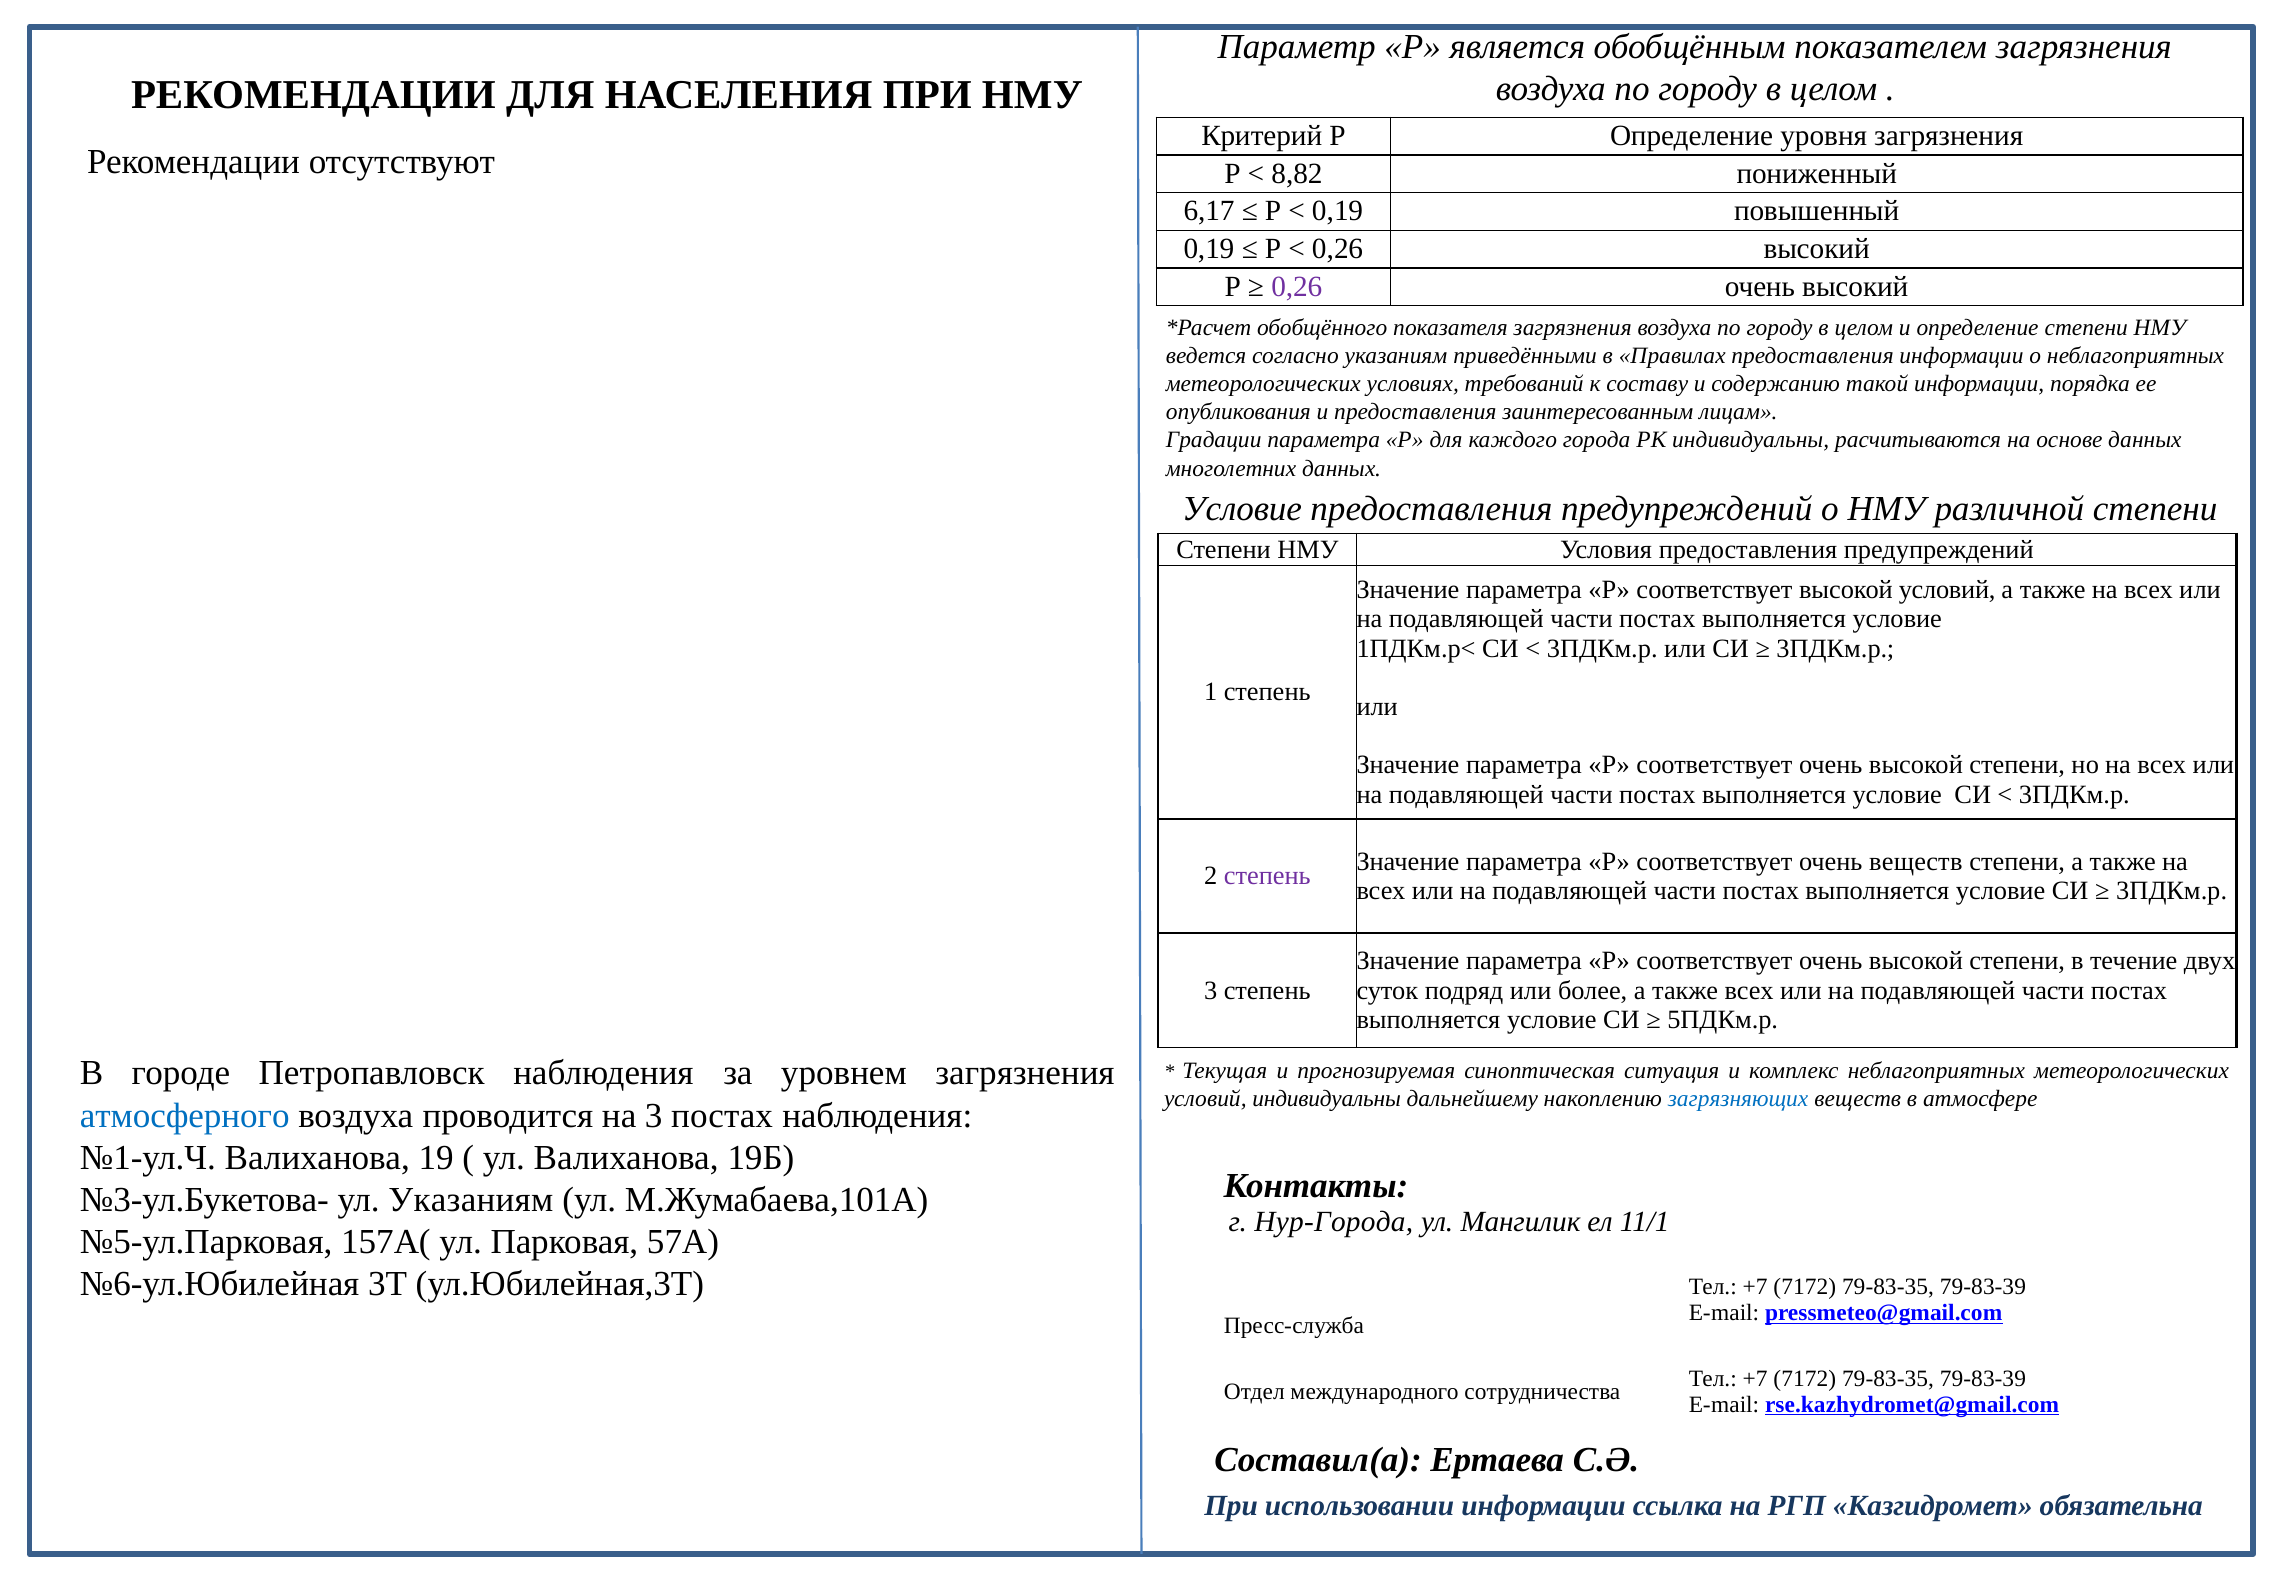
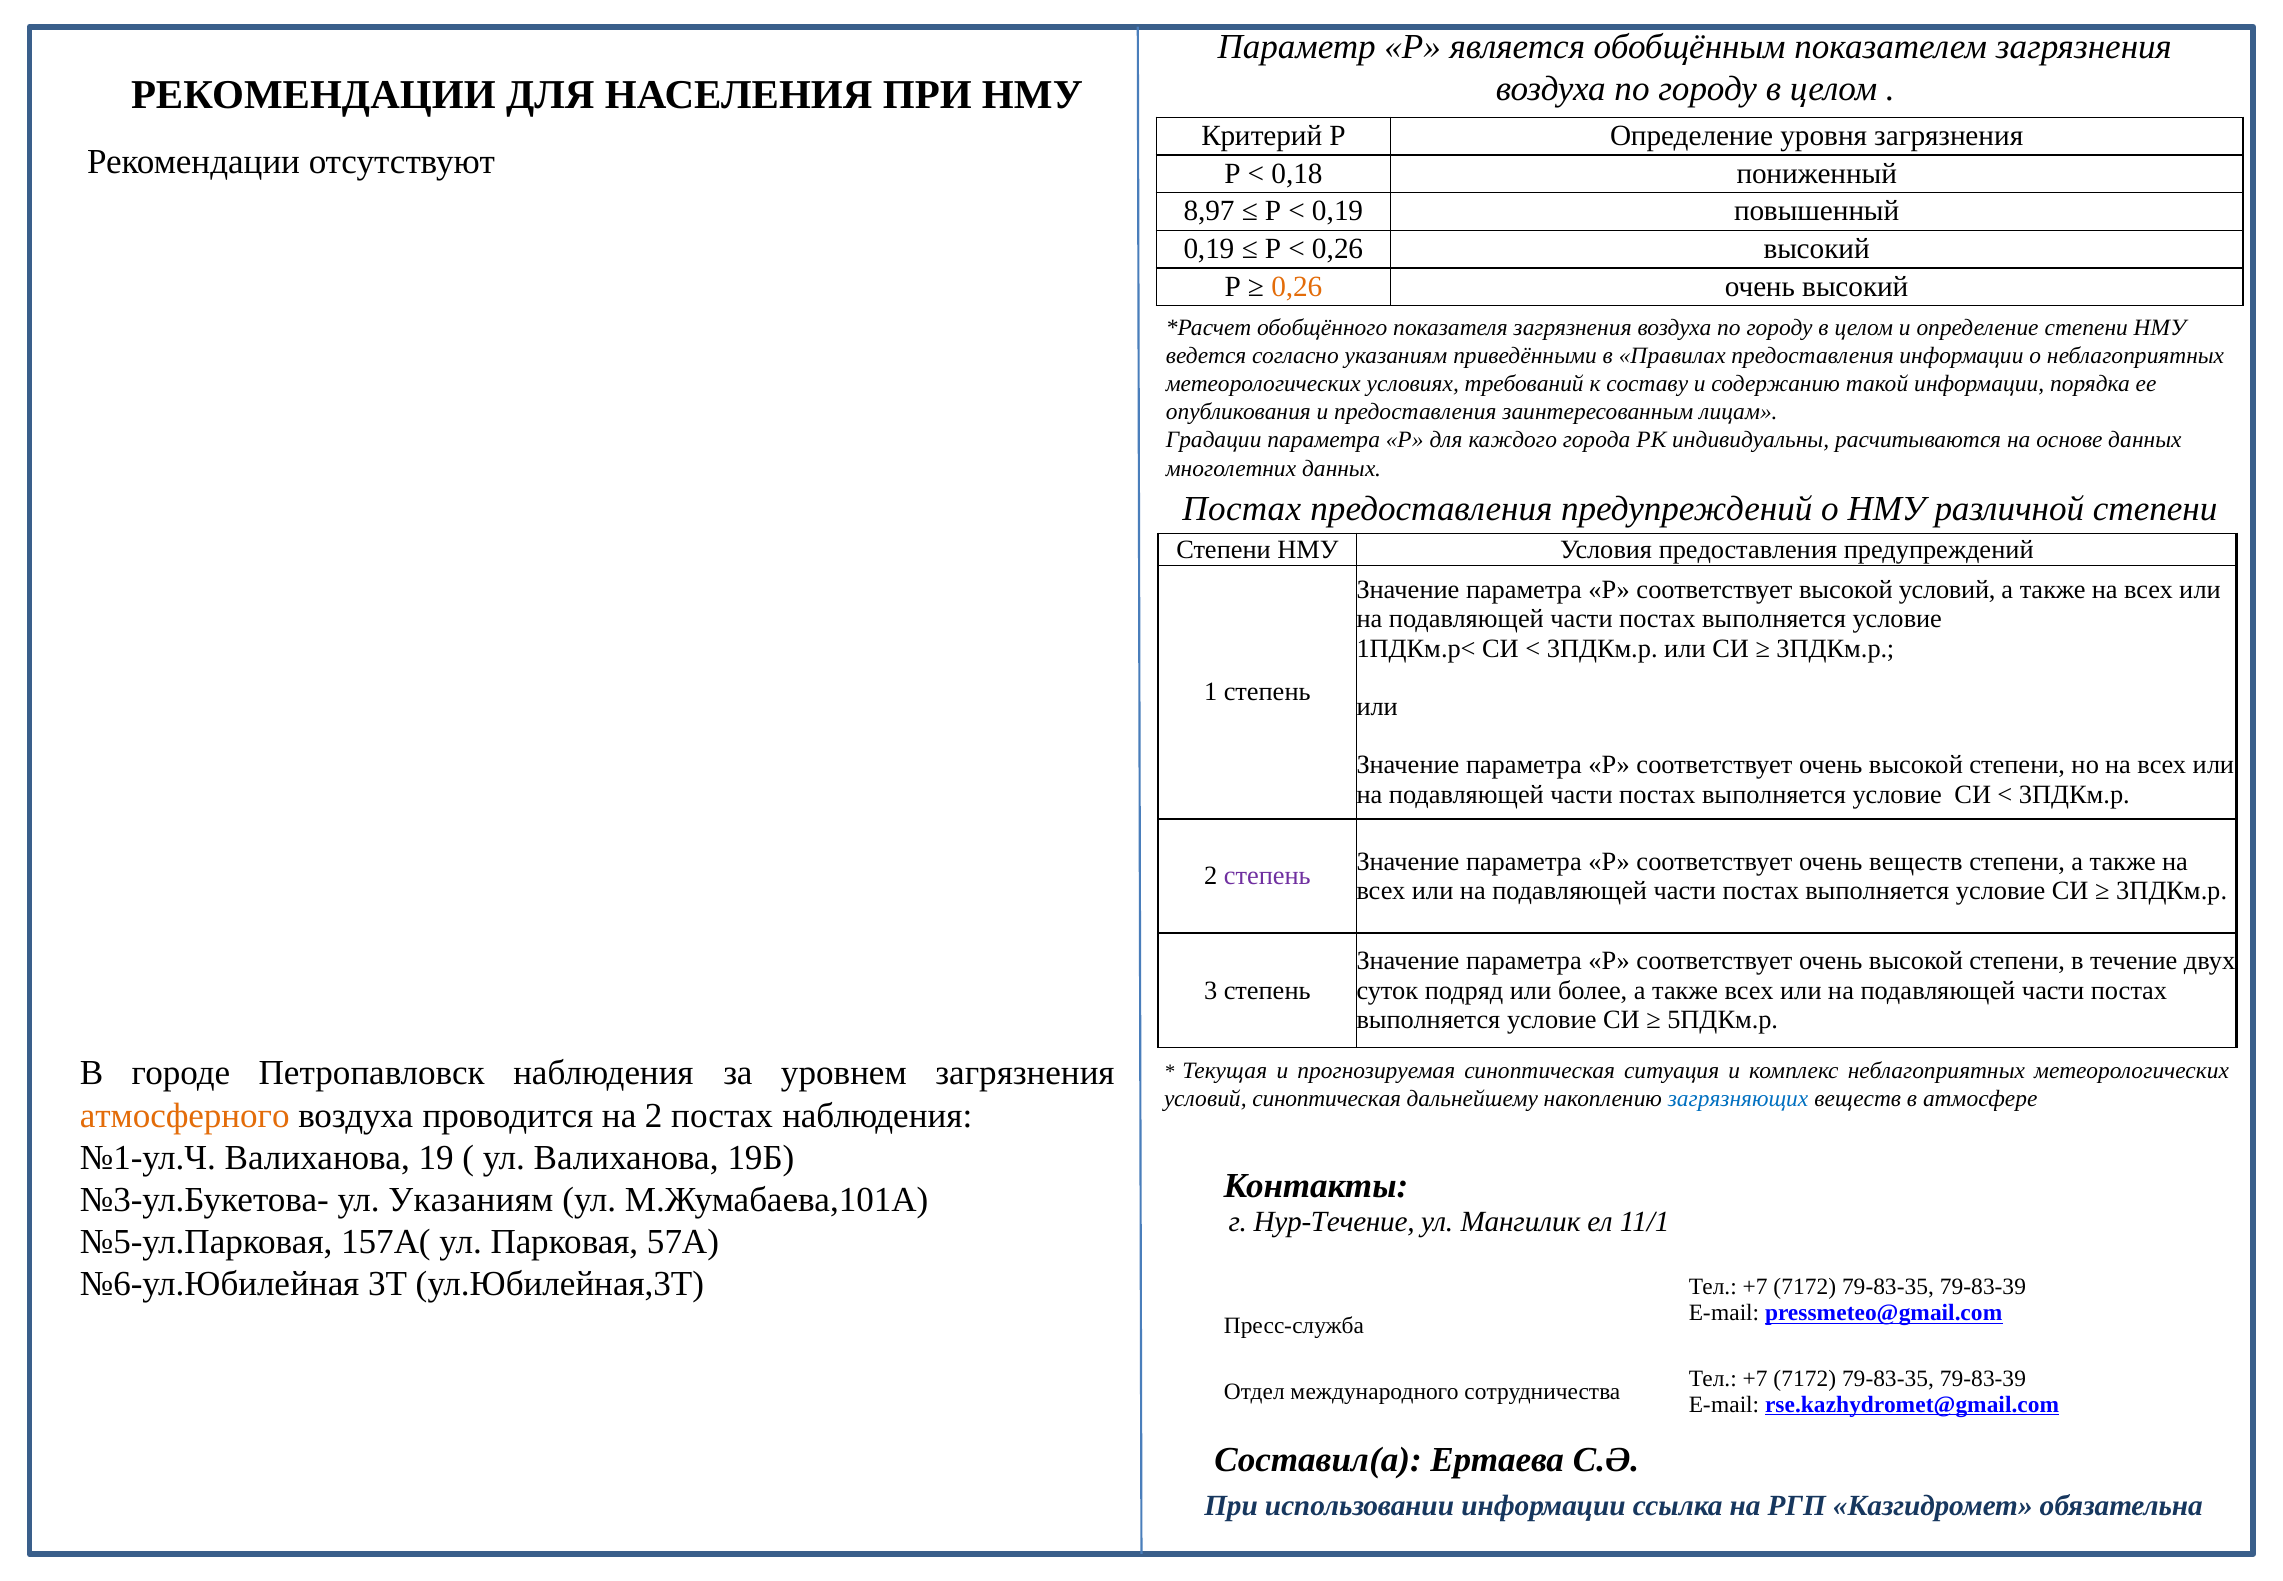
8,82: 8,82 -> 0,18
6,17: 6,17 -> 8,97
0,26 at (1297, 286) colour: purple -> orange
Условие at (1242, 509): Условие -> Постах
условий индивидуальны: индивидуальны -> синоптическая
атмосферного colour: blue -> orange
на 3: 3 -> 2
Нур-Города: Нур-Города -> Нур-Течение
